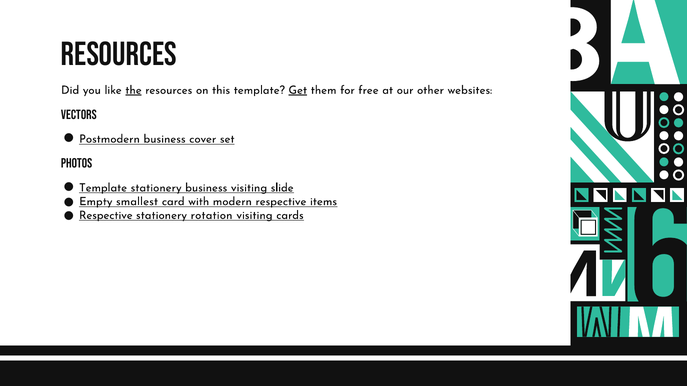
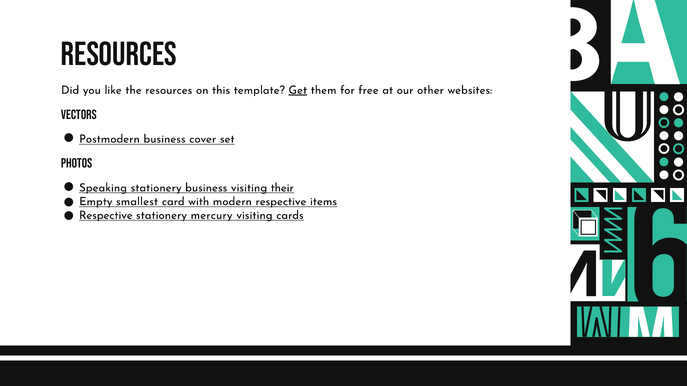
the underline: present -> none
Template at (103, 188): Template -> Speaking
slide: slide -> their
rotation: rotation -> mercury
